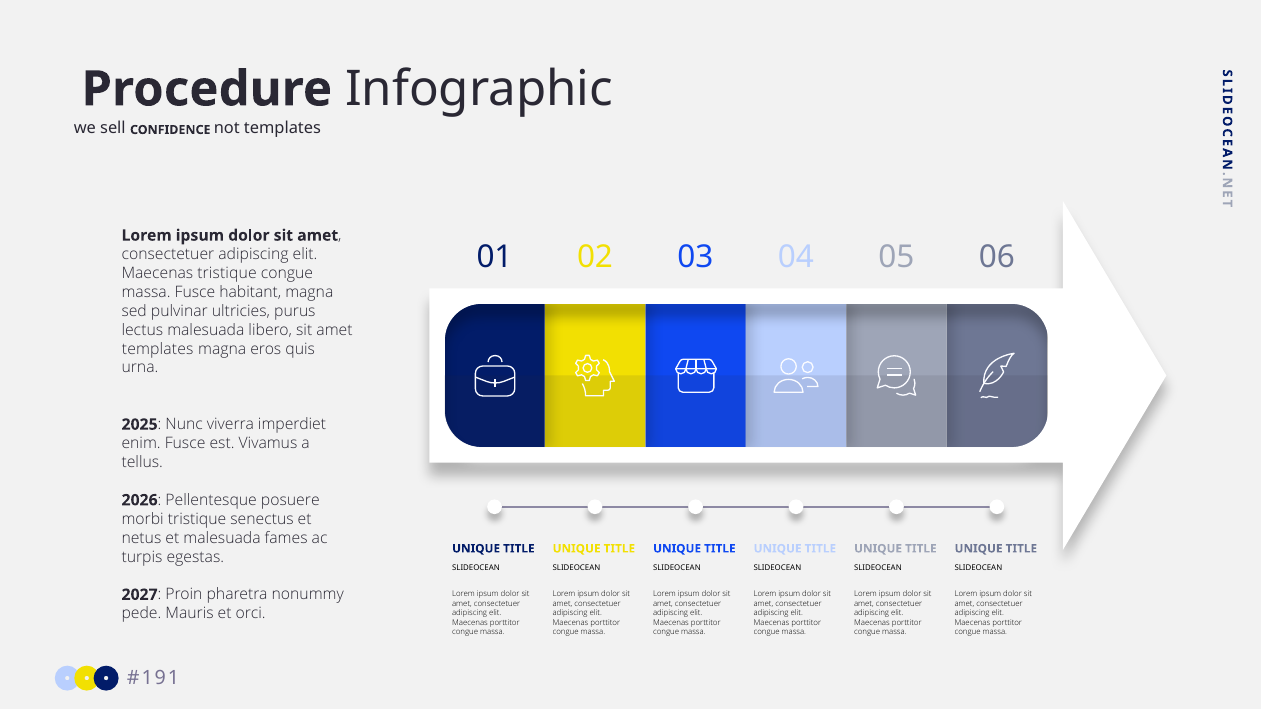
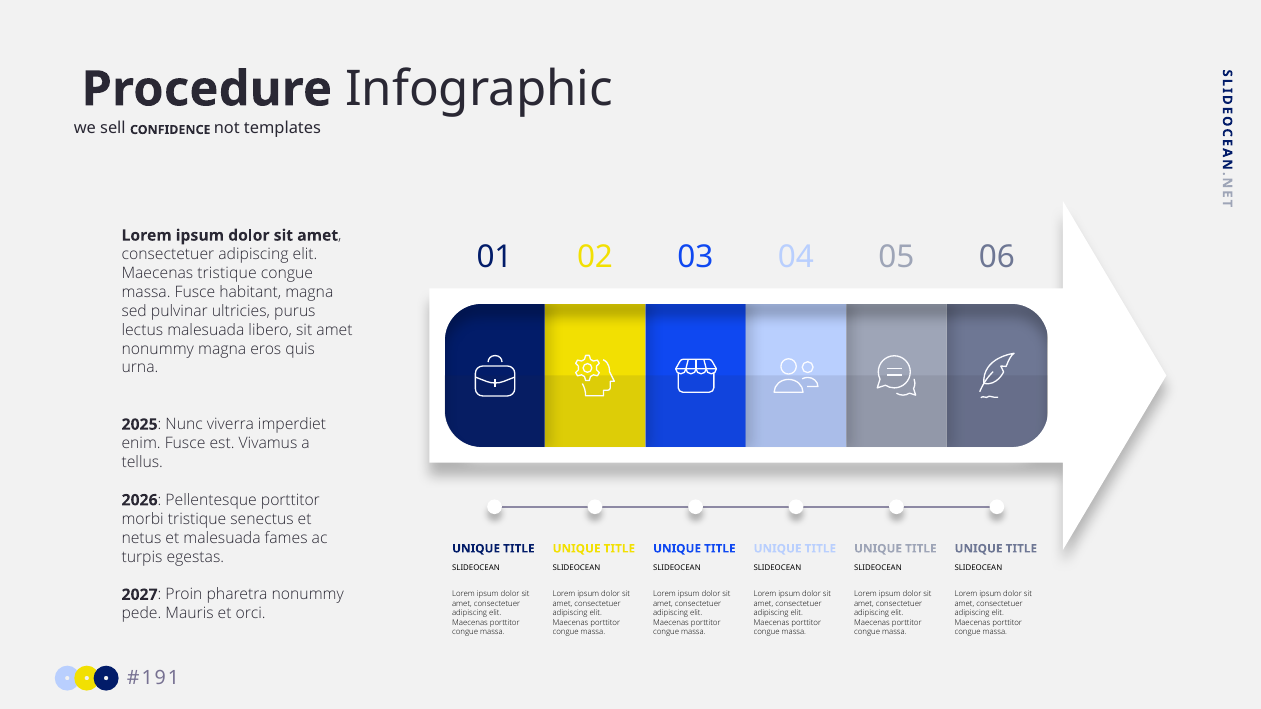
templates at (158, 349): templates -> nonummy
Pellentesque posuere: posuere -> porttitor
